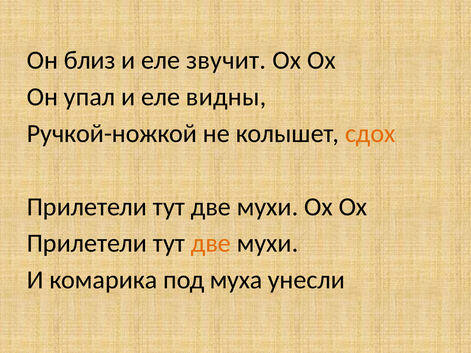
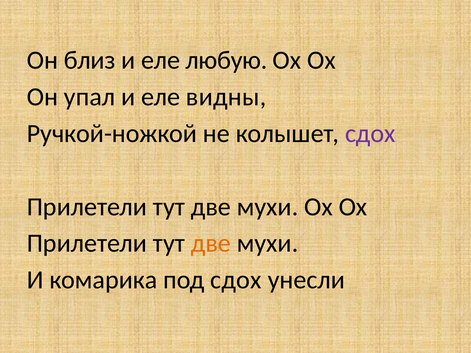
звучит: звучит -> любую
сдох at (370, 134) colour: orange -> purple
под муха: муха -> сдох
